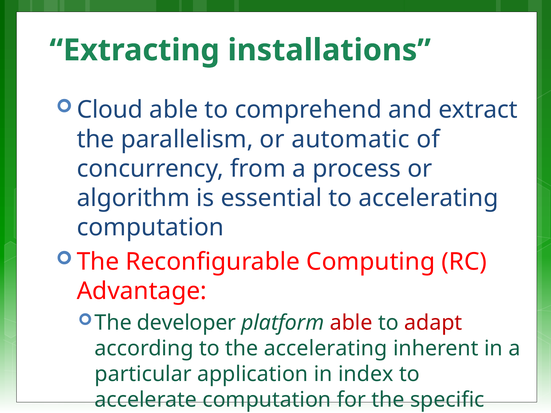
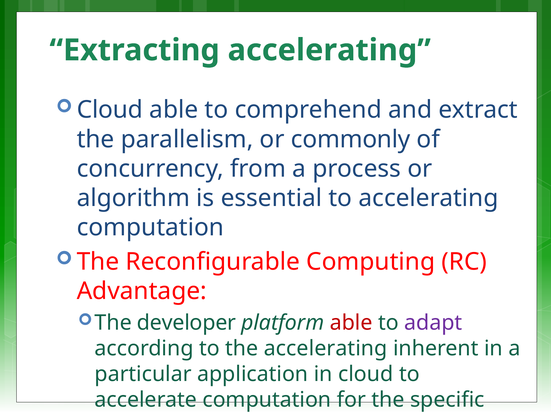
Extracting installations: installations -> accelerating
automatic: automatic -> commonly
adapt colour: red -> purple
in index: index -> cloud
